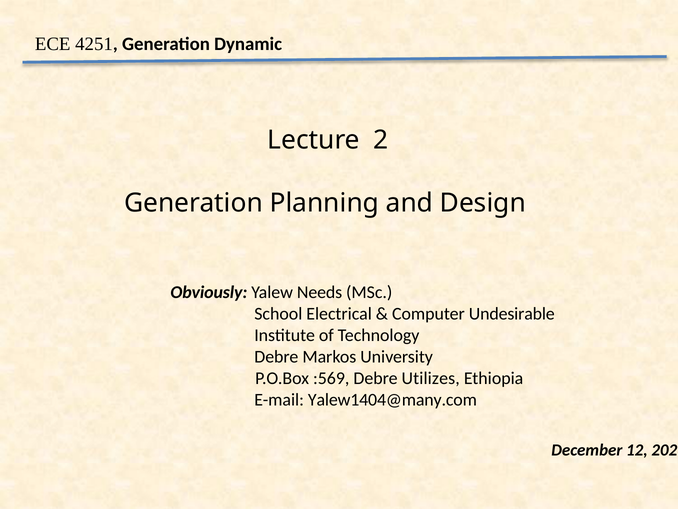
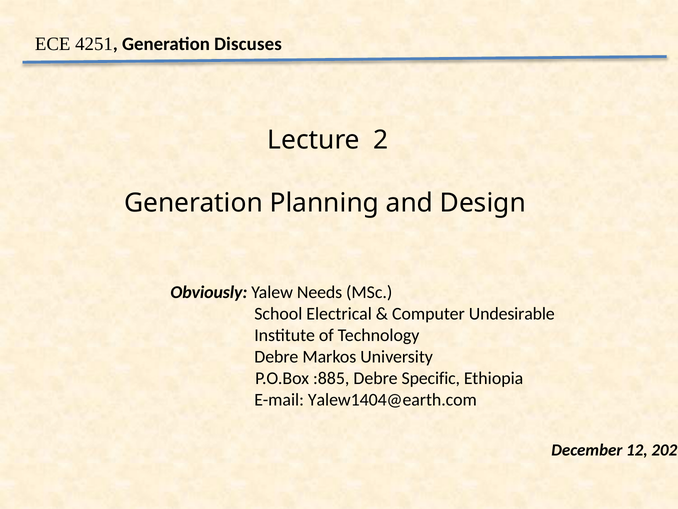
Dynamic: Dynamic -> Discuses
:569: :569 -> :885
Utilizes: Utilizes -> Specific
Yalew1404@many.com: Yalew1404@many.com -> Yalew1404@earth.com
